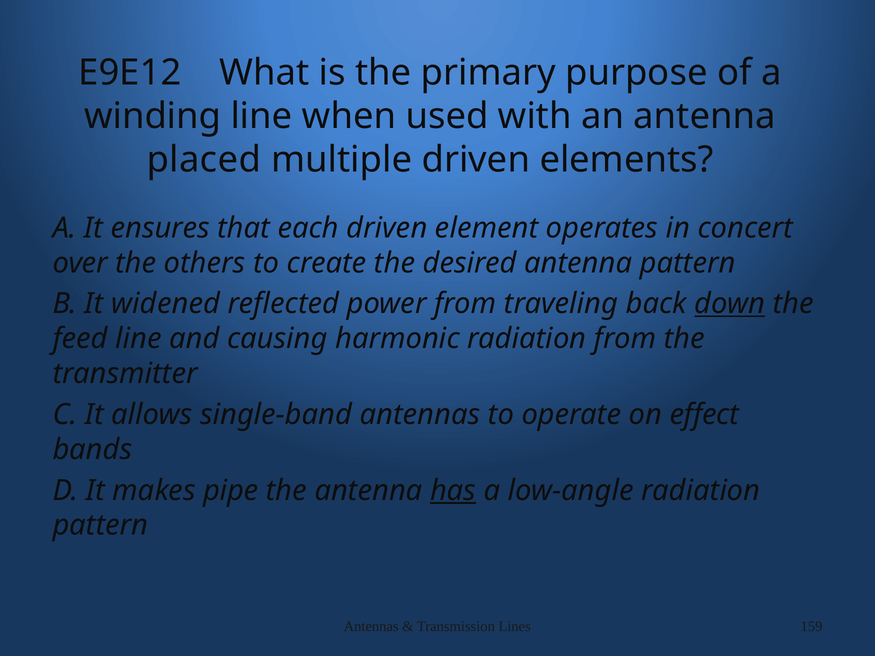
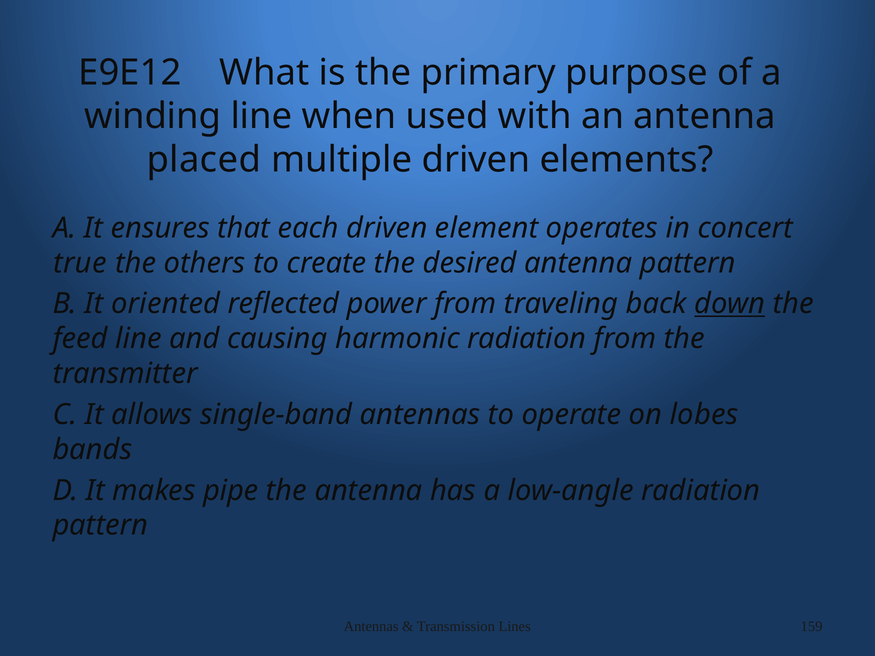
over: over -> true
widened: widened -> oriented
effect: effect -> lobes
has underline: present -> none
